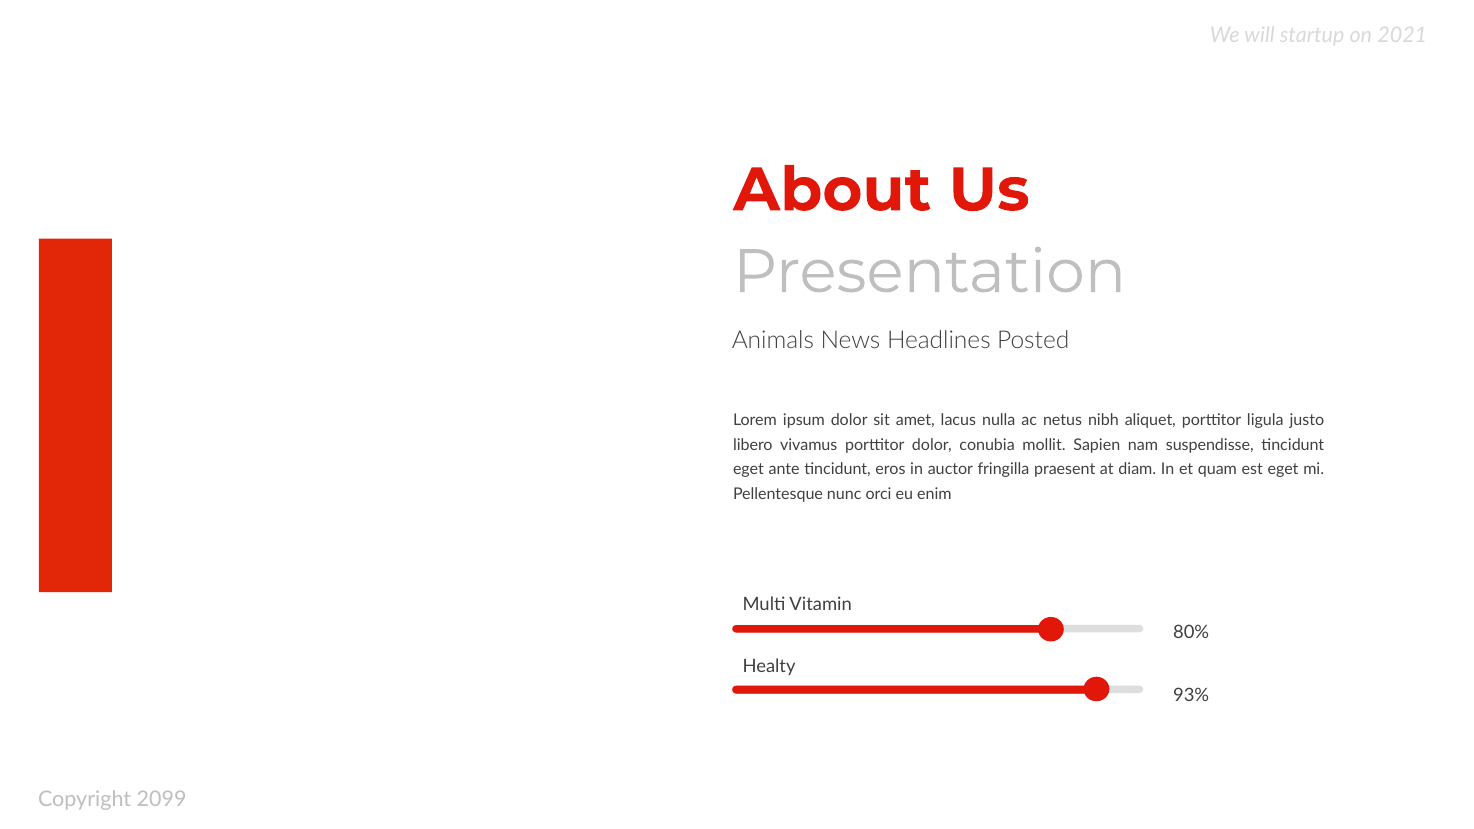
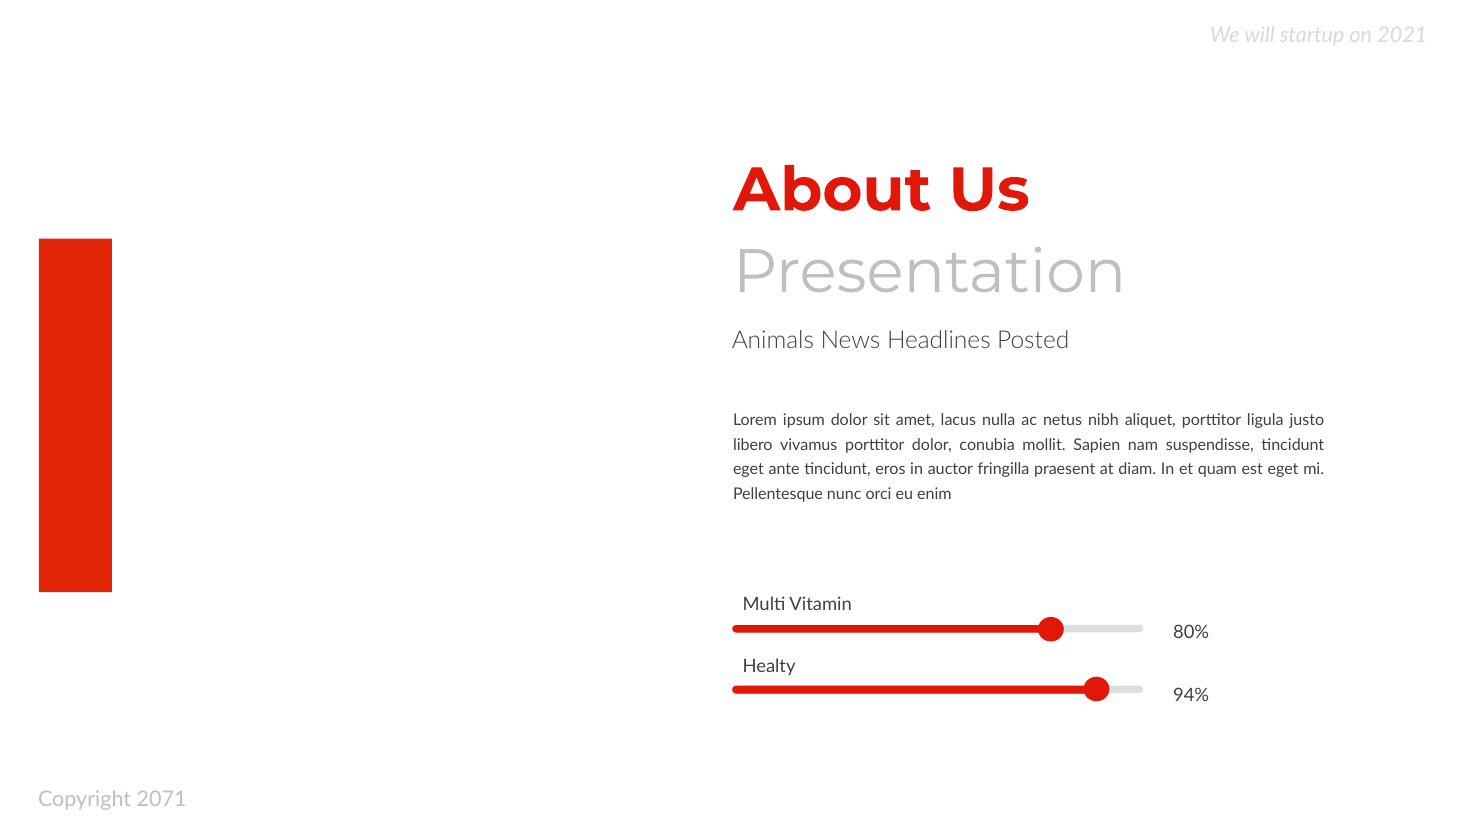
93%: 93% -> 94%
2099: 2099 -> 2071
